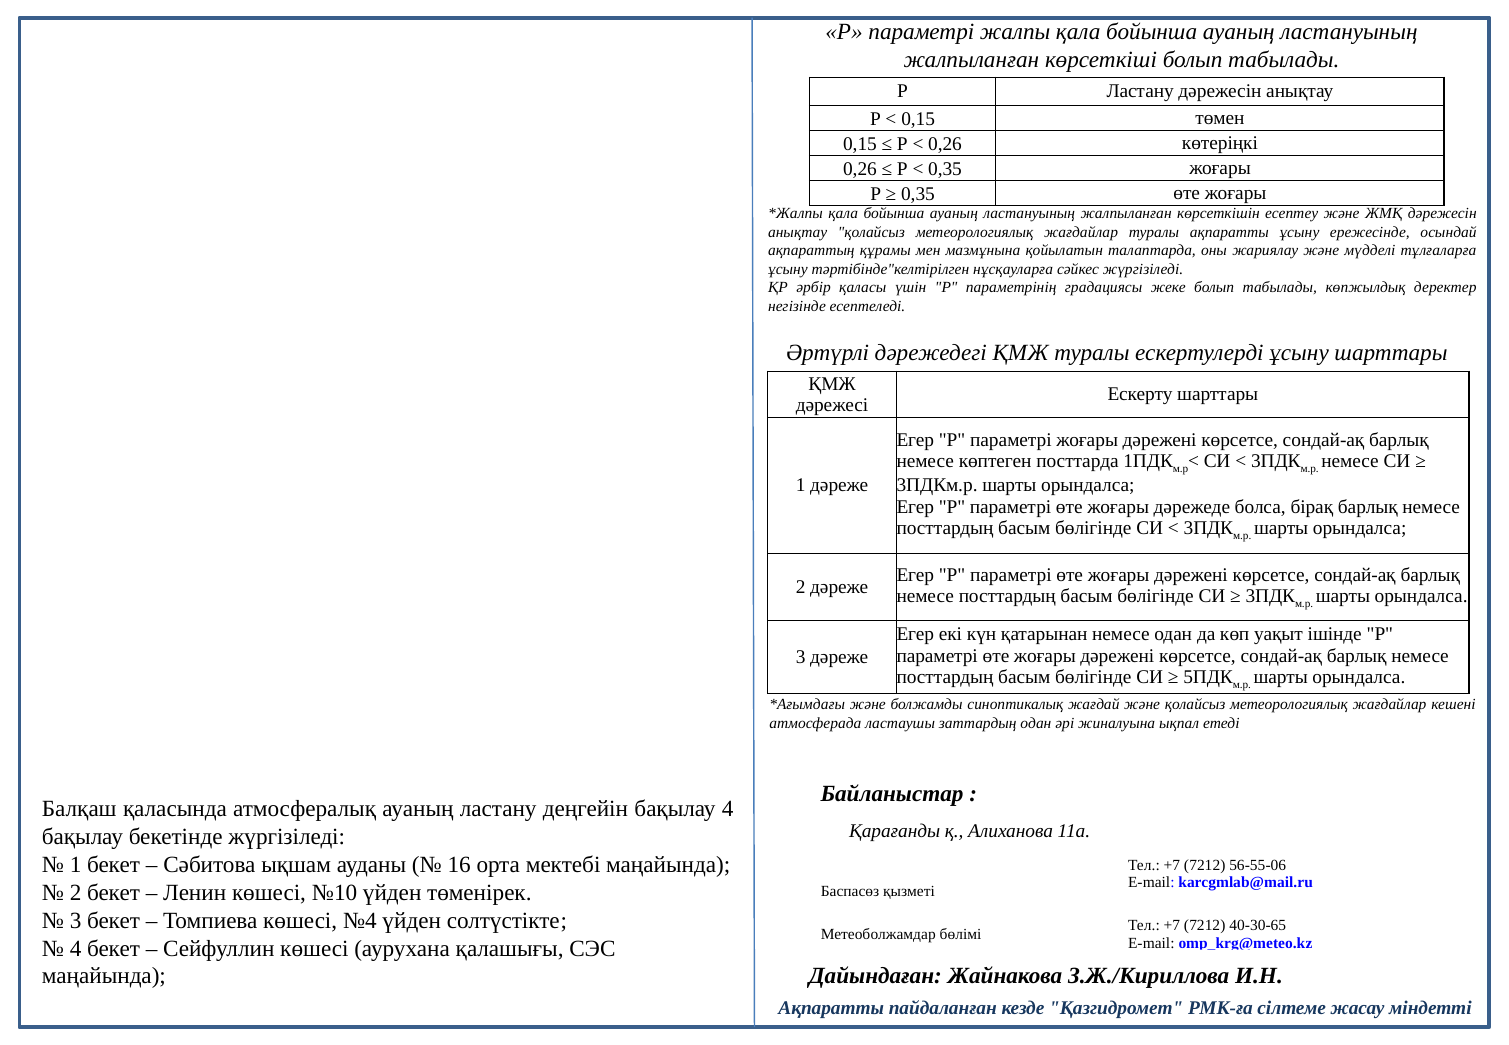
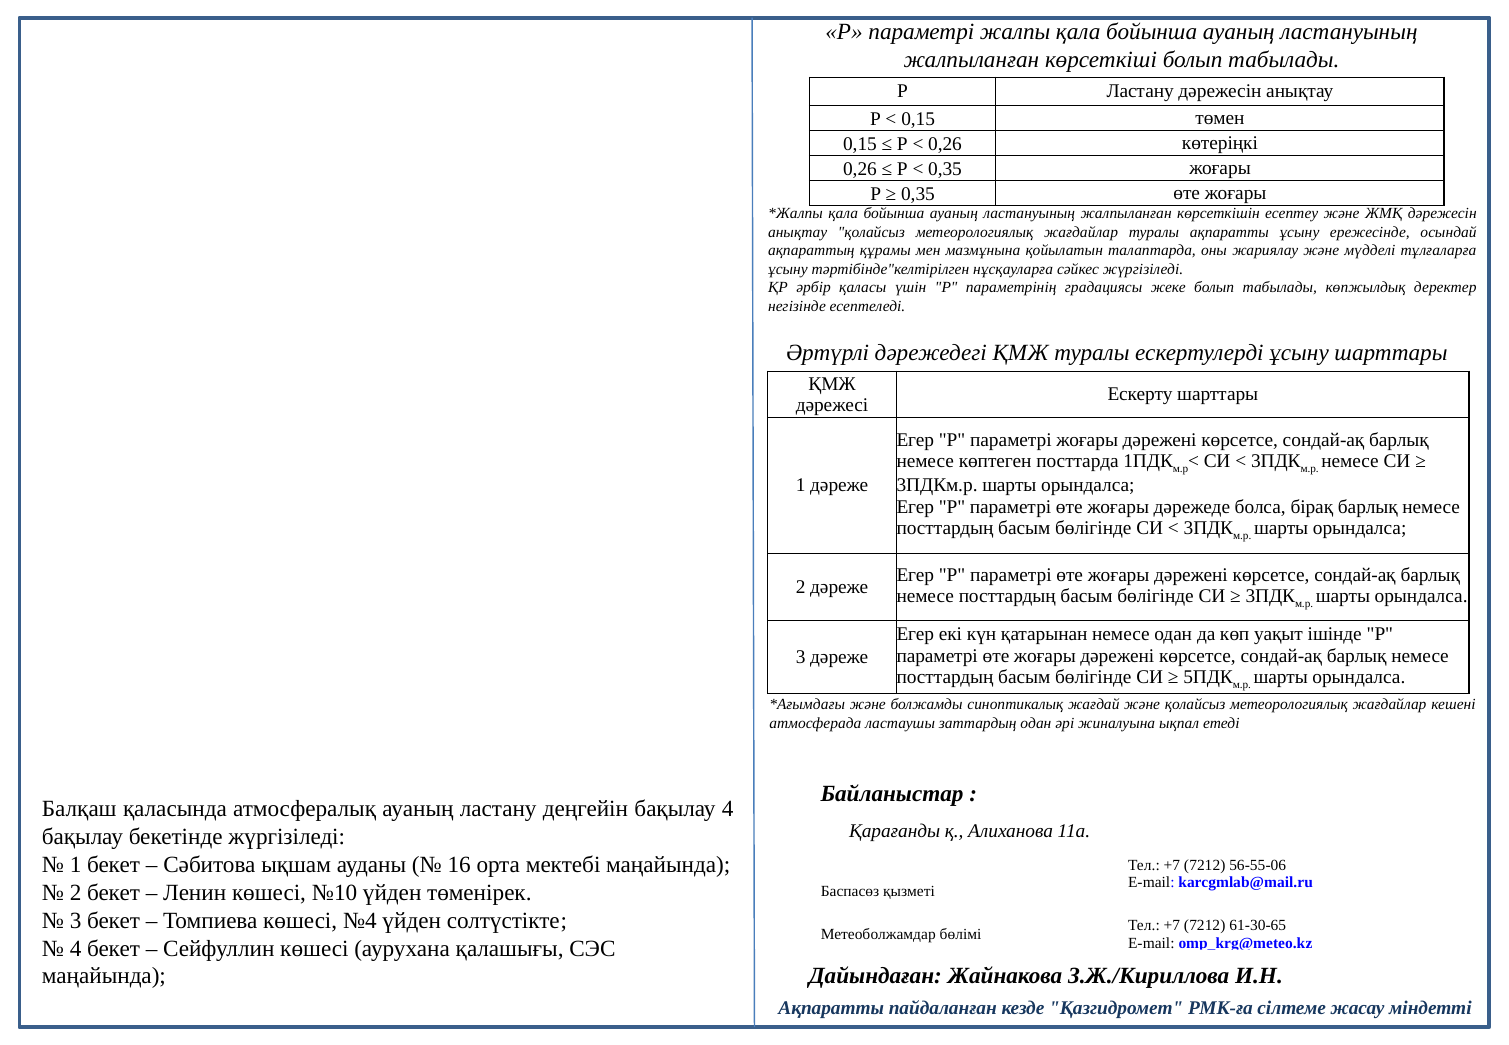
40-30-65: 40-30-65 -> 61-30-65
